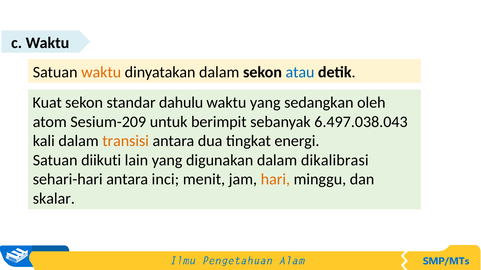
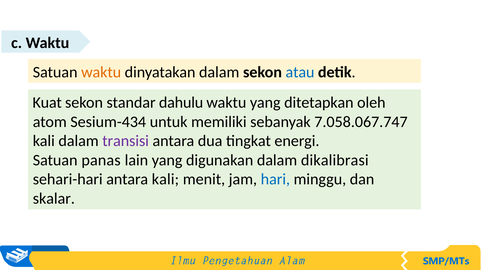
sedangkan: sedangkan -> ditetapkan
Sesium-209: Sesium-209 -> Sesium-434
berimpit: berimpit -> memiliki
6.497.038.043: 6.497.038.043 -> 7.058.067.747
transisi colour: orange -> purple
diikuti: diikuti -> panas
antara inci: inci -> kali
hari colour: orange -> blue
